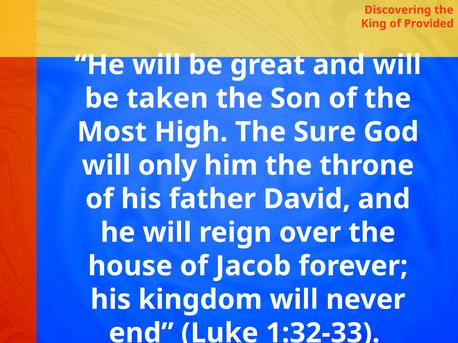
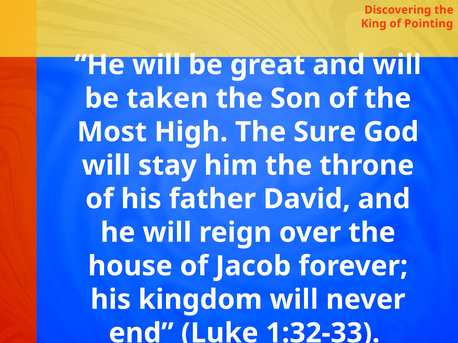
Provided: Provided -> Pointing
only: only -> stay
